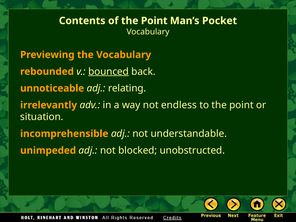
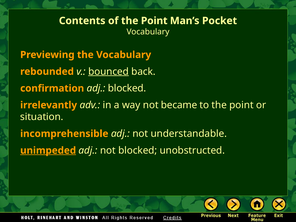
unnoticeable: unnoticeable -> confirmation
adj relating: relating -> blocked
endless: endless -> became
unimpeded underline: none -> present
